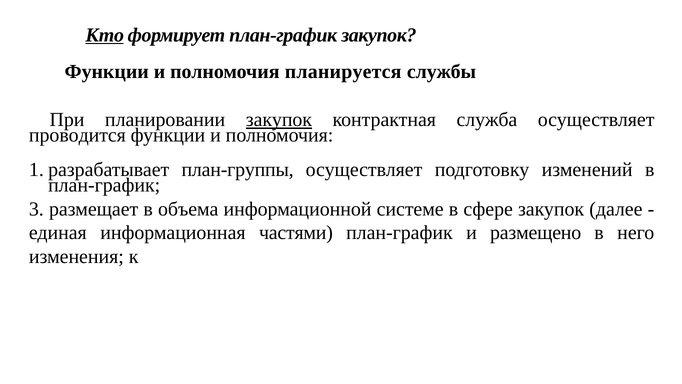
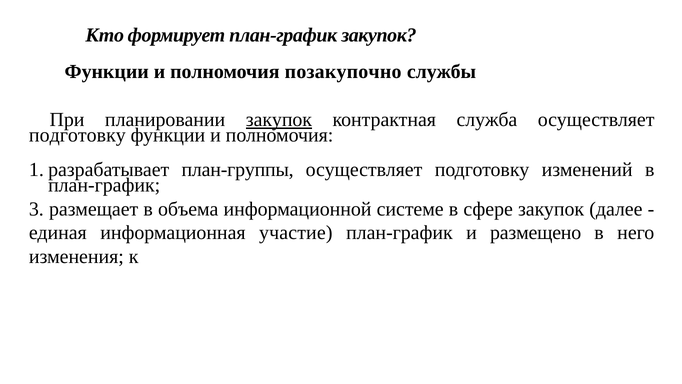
Кто underline: present -> none
планируется: планируется -> позакупочно
проводится at (77, 135): проводится -> подготовку
частями: частями -> участие
